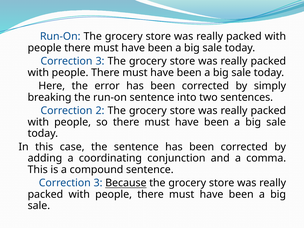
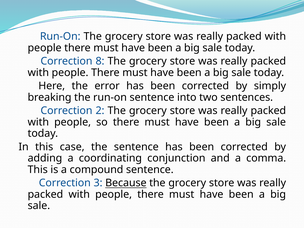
3 at (100, 61): 3 -> 8
